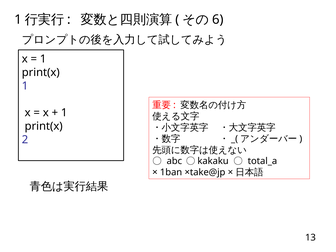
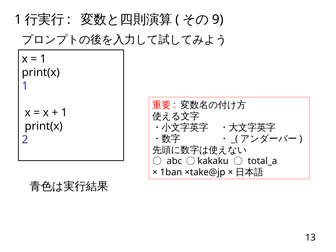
6: 6 -> 9
